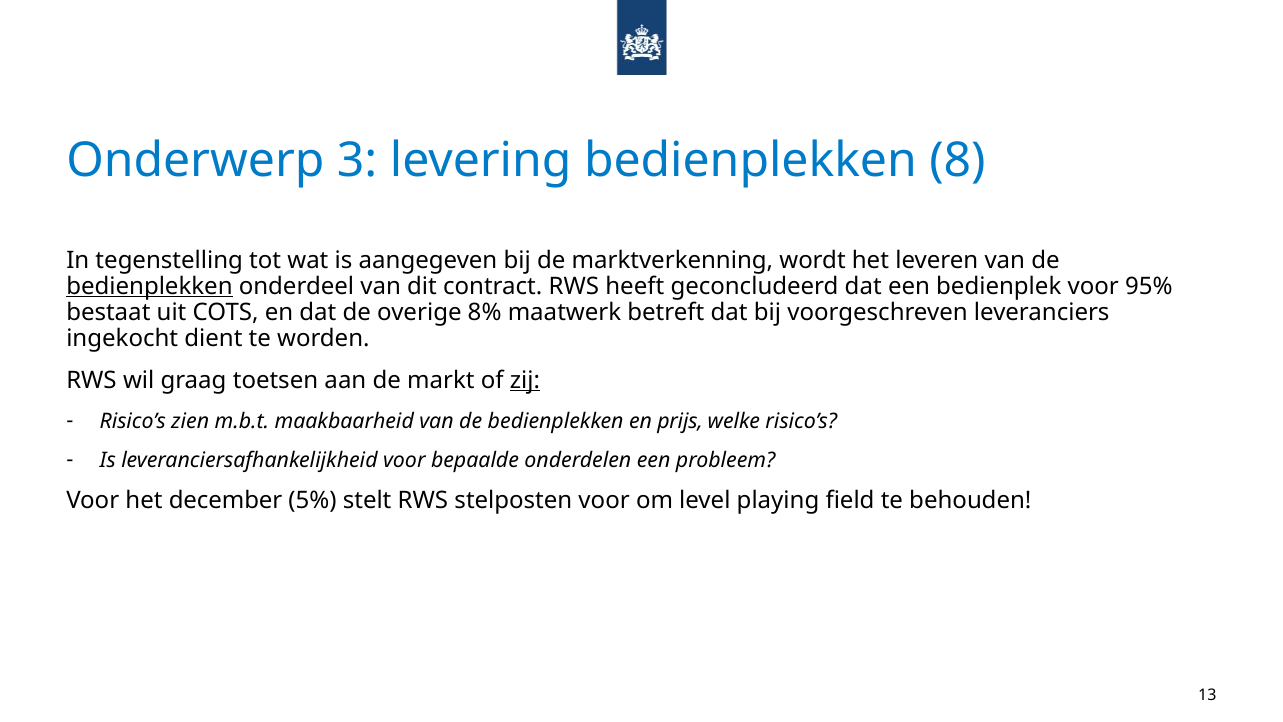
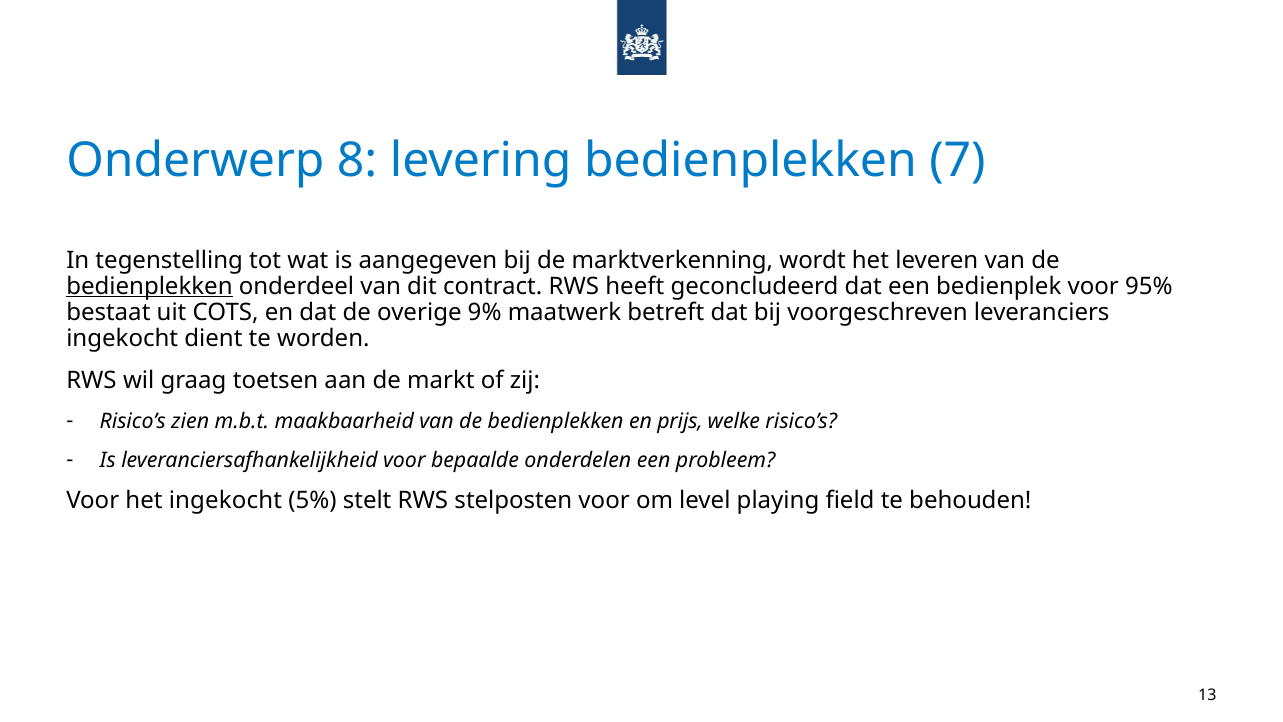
3: 3 -> 8
8: 8 -> 7
8%: 8% -> 9%
zij underline: present -> none
het december: december -> ingekocht
